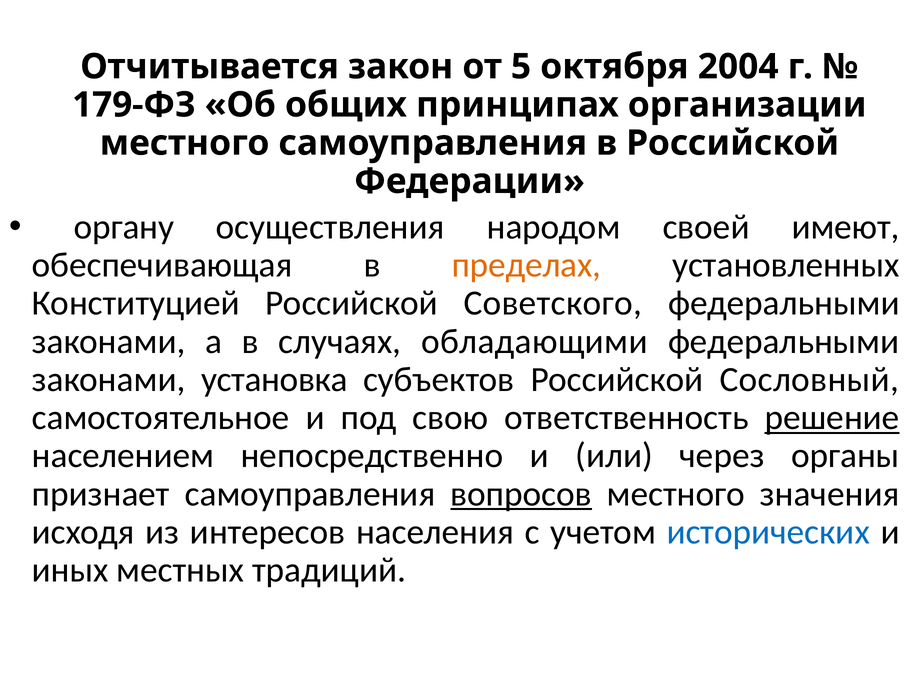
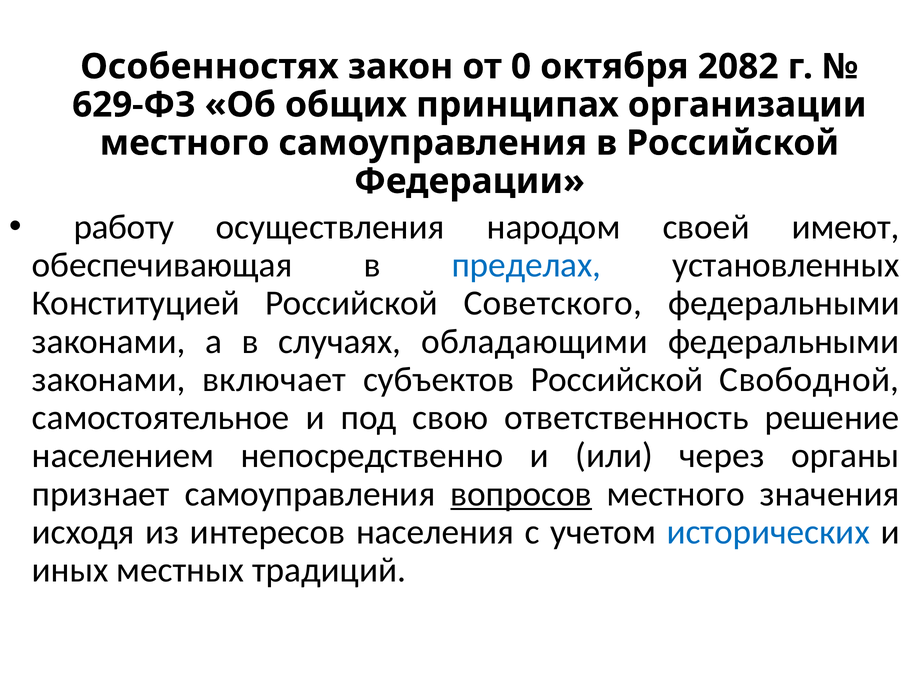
Отчитывается: Отчитывается -> Особенностях
5: 5 -> 0
2004: 2004 -> 2082
179-ФЗ: 179-ФЗ -> 629-ФЗ
органу: органу -> работу
пределах colour: orange -> blue
установка: установка -> включает
Сословный: Сословный -> Свободной
решение underline: present -> none
